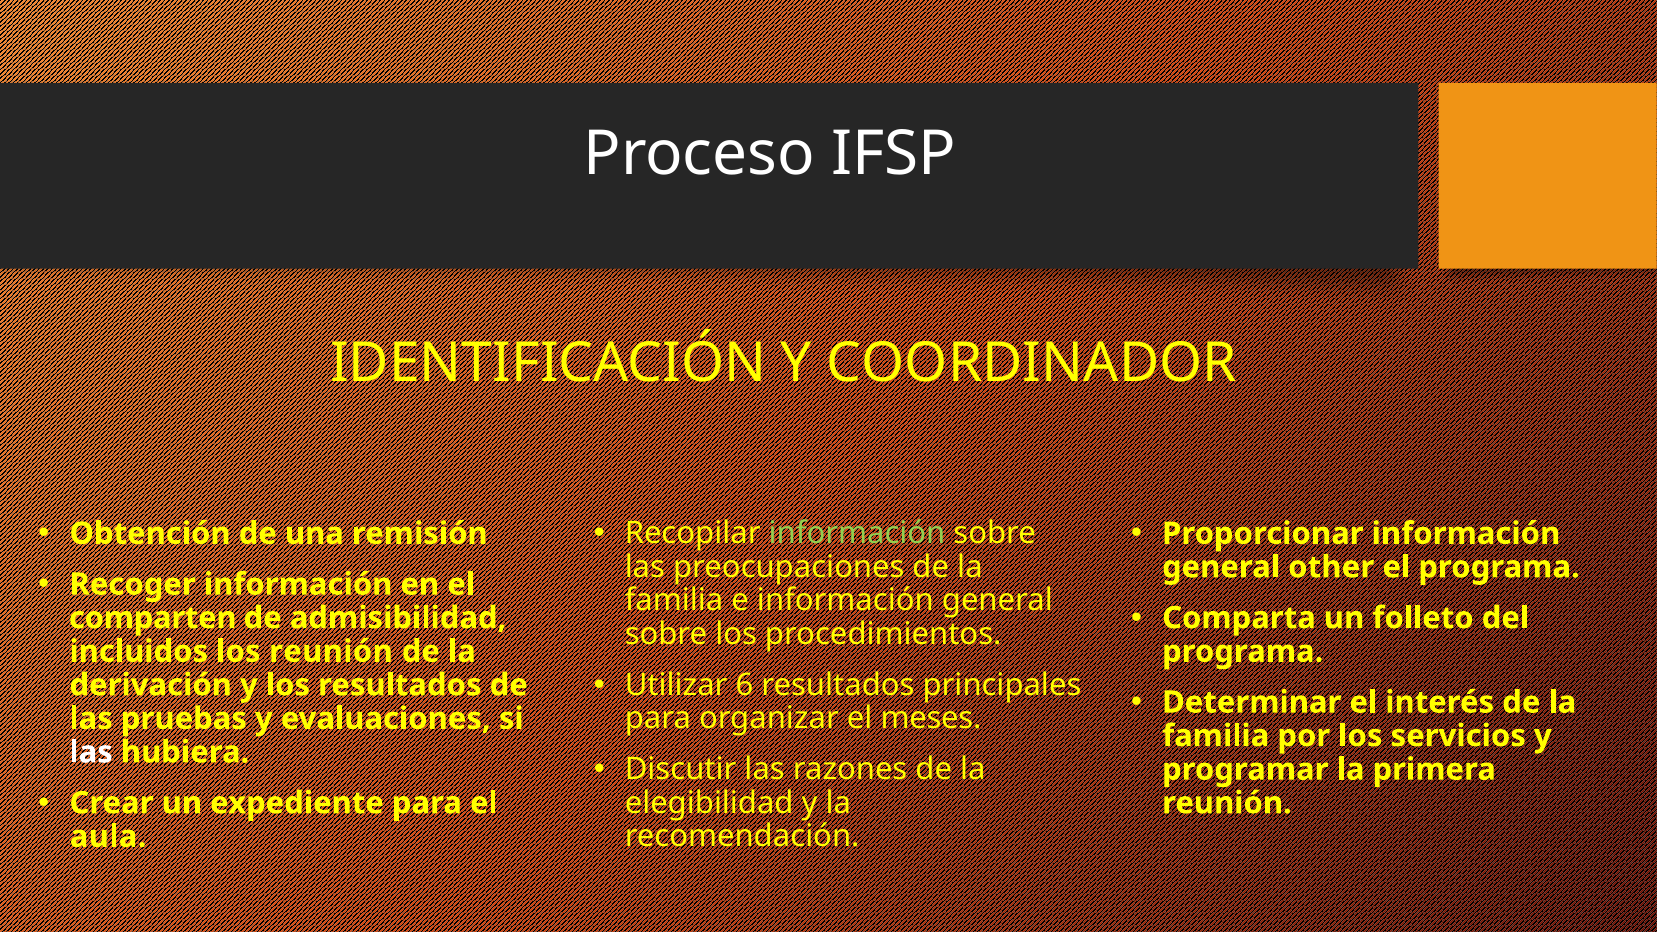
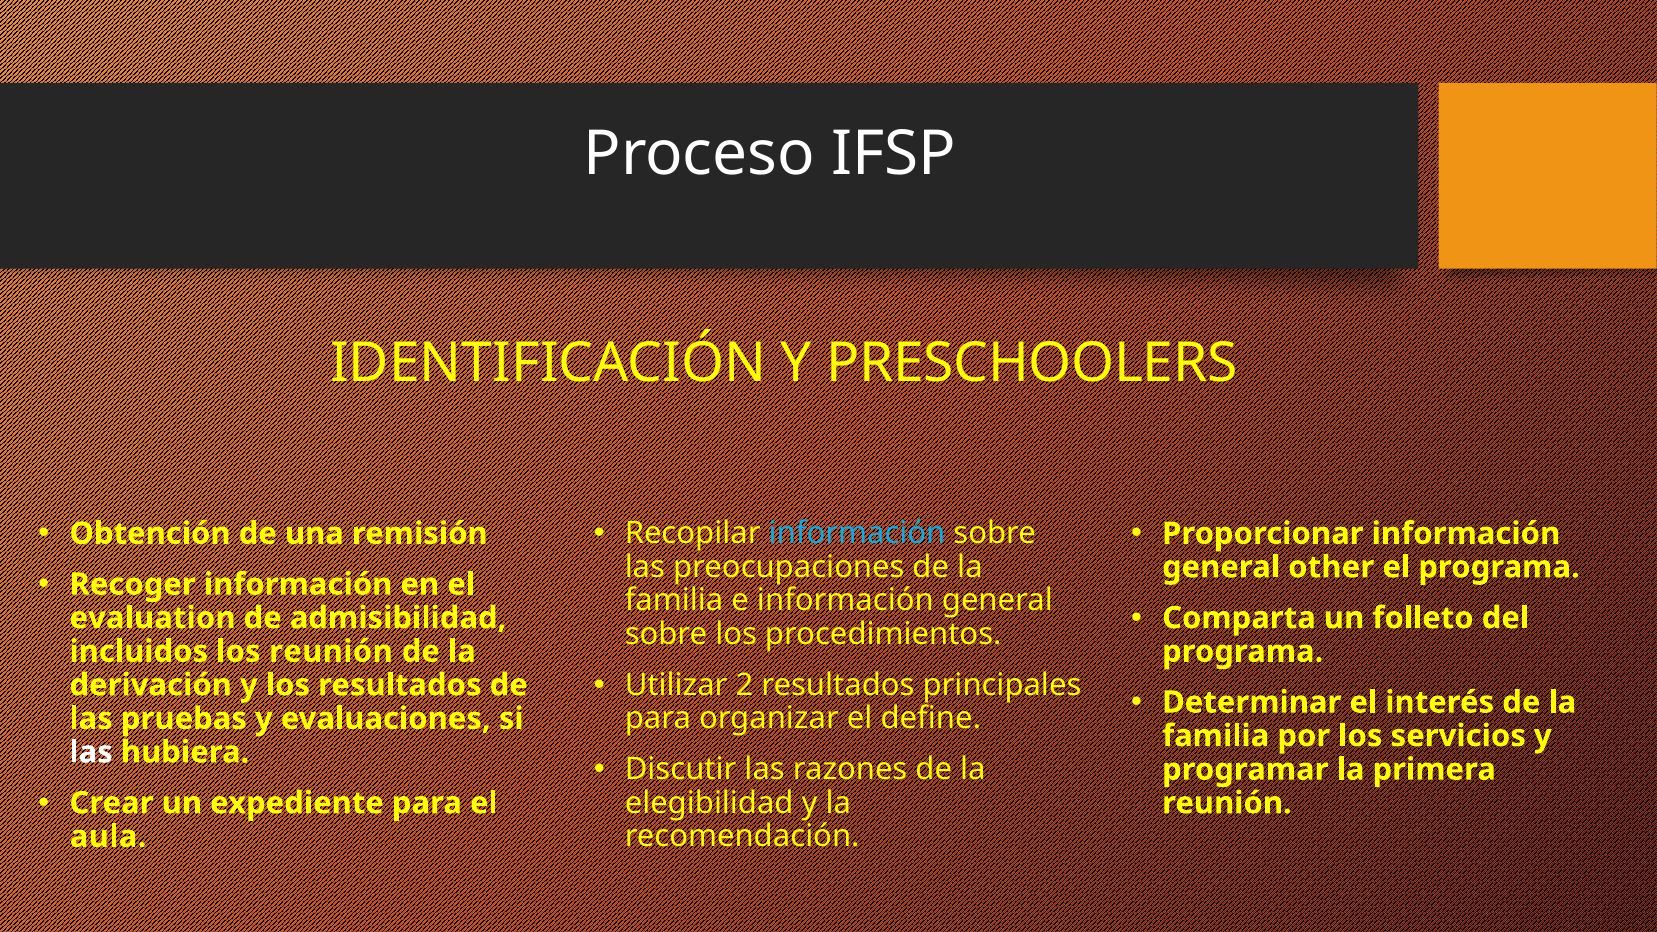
COORDINADOR: COORDINADOR -> PRESCHOOLERS
información at (857, 534) colour: light green -> light blue
comparten: comparten -> evaluation
6: 6 -> 2
meses: meses -> define
